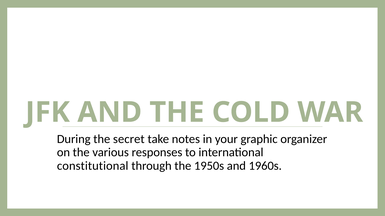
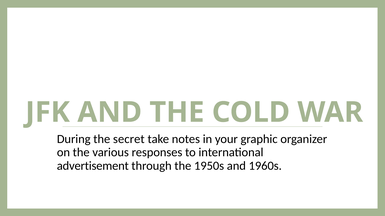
constitutional: constitutional -> advertisement
